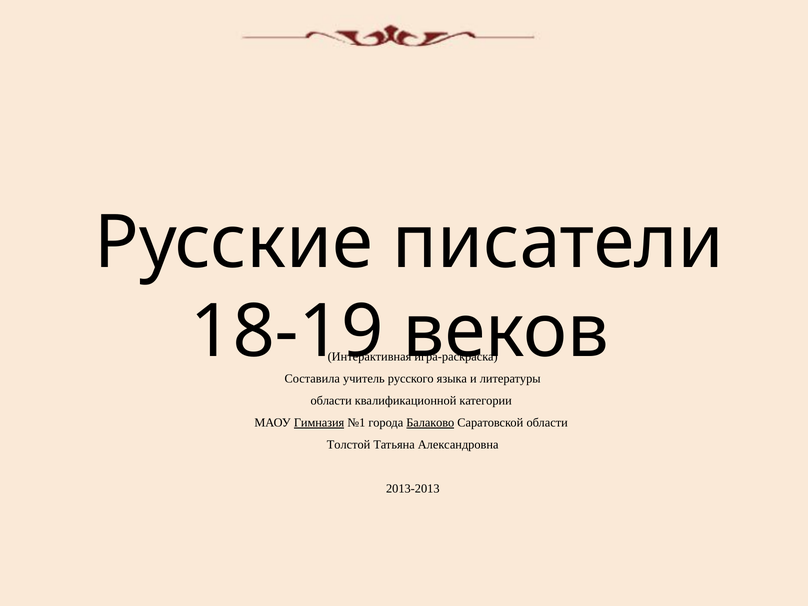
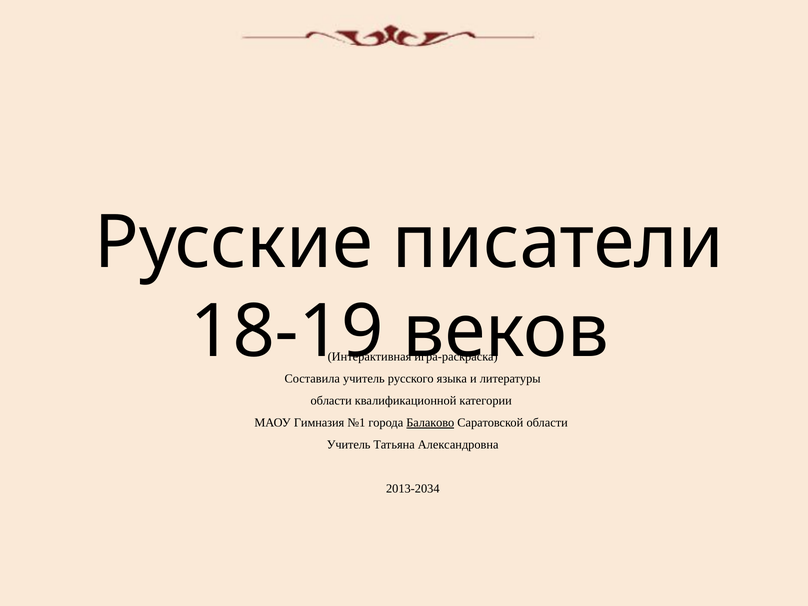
Гимназия underline: present -> none
Толстой at (349, 445): Толстой -> Учитель
2013-2013: 2013-2013 -> 2013-2034
